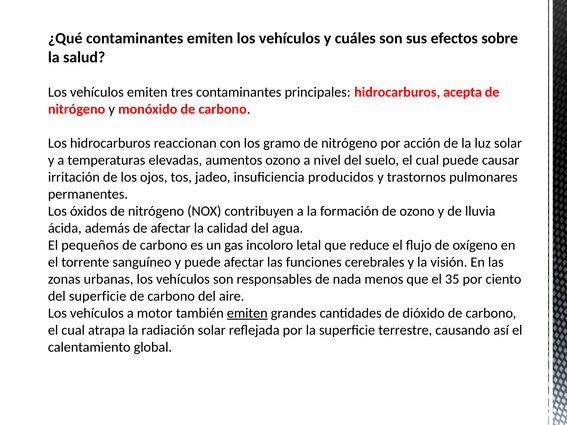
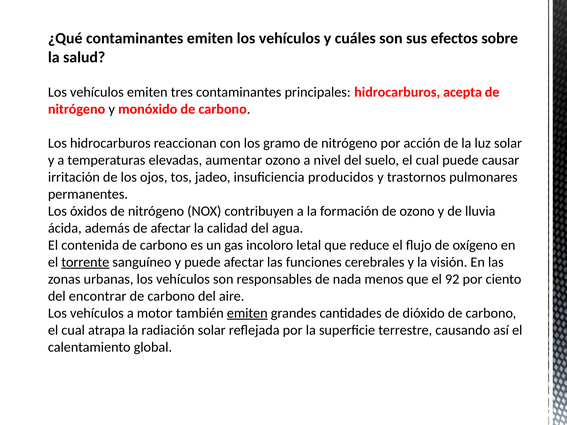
aumentos: aumentos -> aumentar
pequeños: pequeños -> contenida
torrente underline: none -> present
35: 35 -> 92
del superficie: superficie -> encontrar
